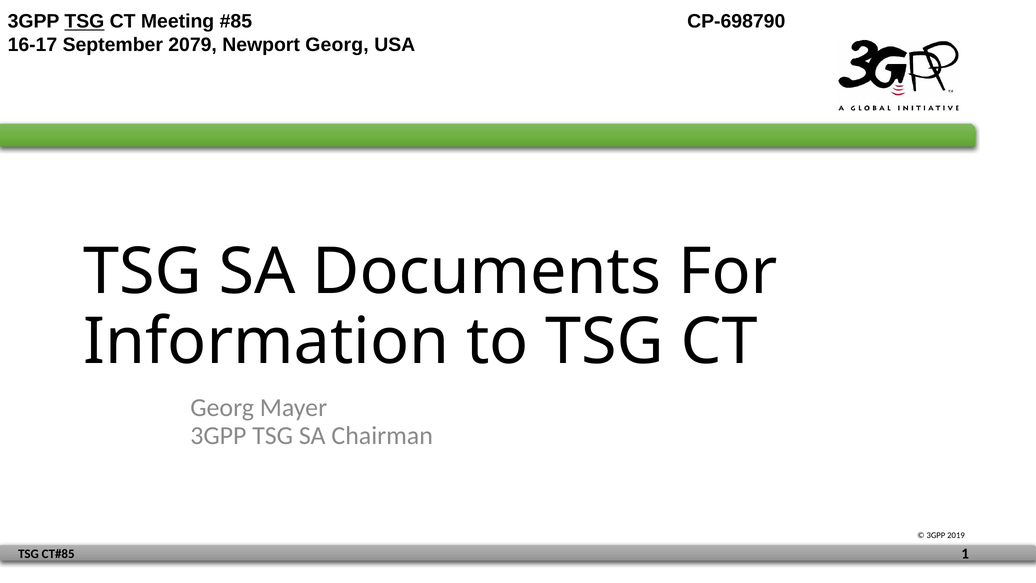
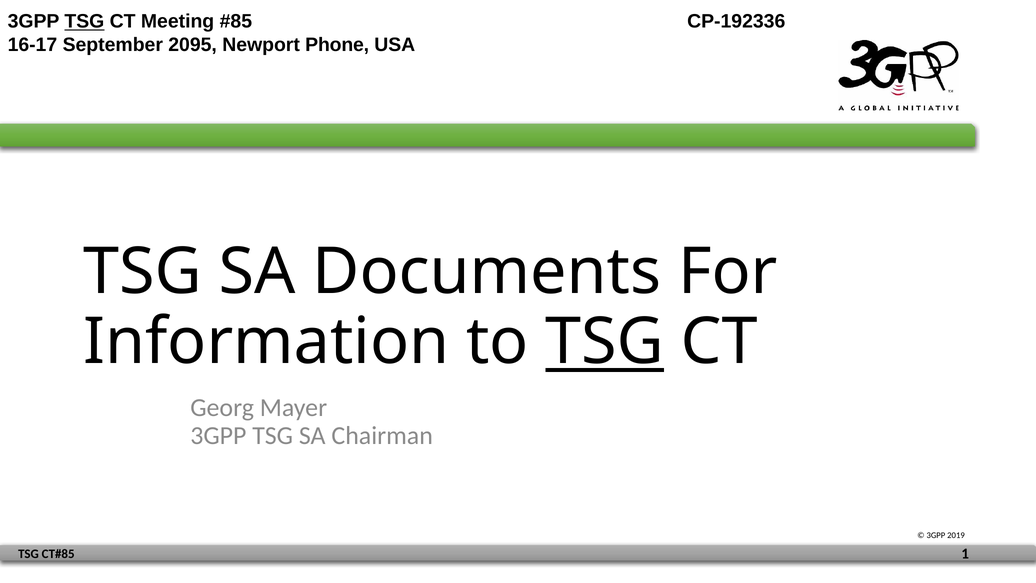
CP-698790: CP-698790 -> CP-192336
2079: 2079 -> 2095
Newport Georg: Georg -> Phone
TSG at (605, 342) underline: none -> present
